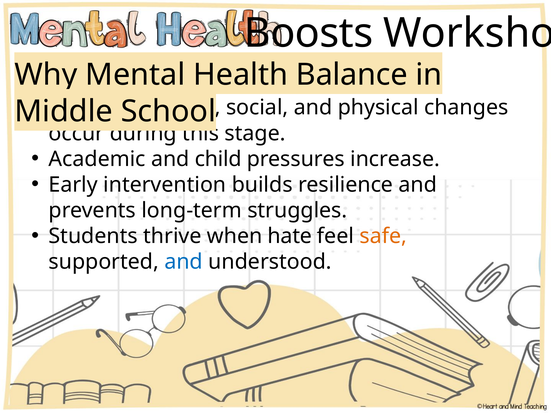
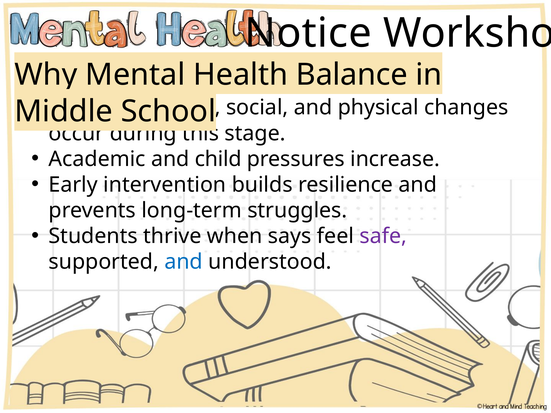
Boosts: Boosts -> Notice
hate: hate -> says
safe colour: orange -> purple
